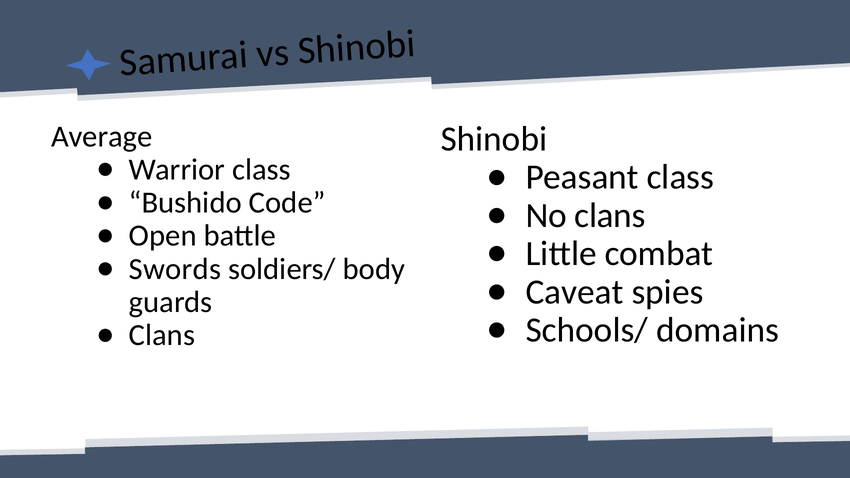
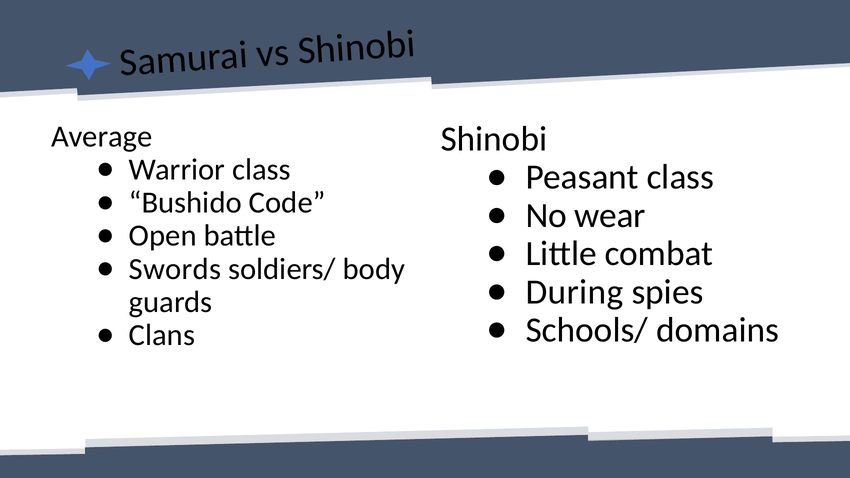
No clans: clans -> wear
Caveat: Caveat -> During
